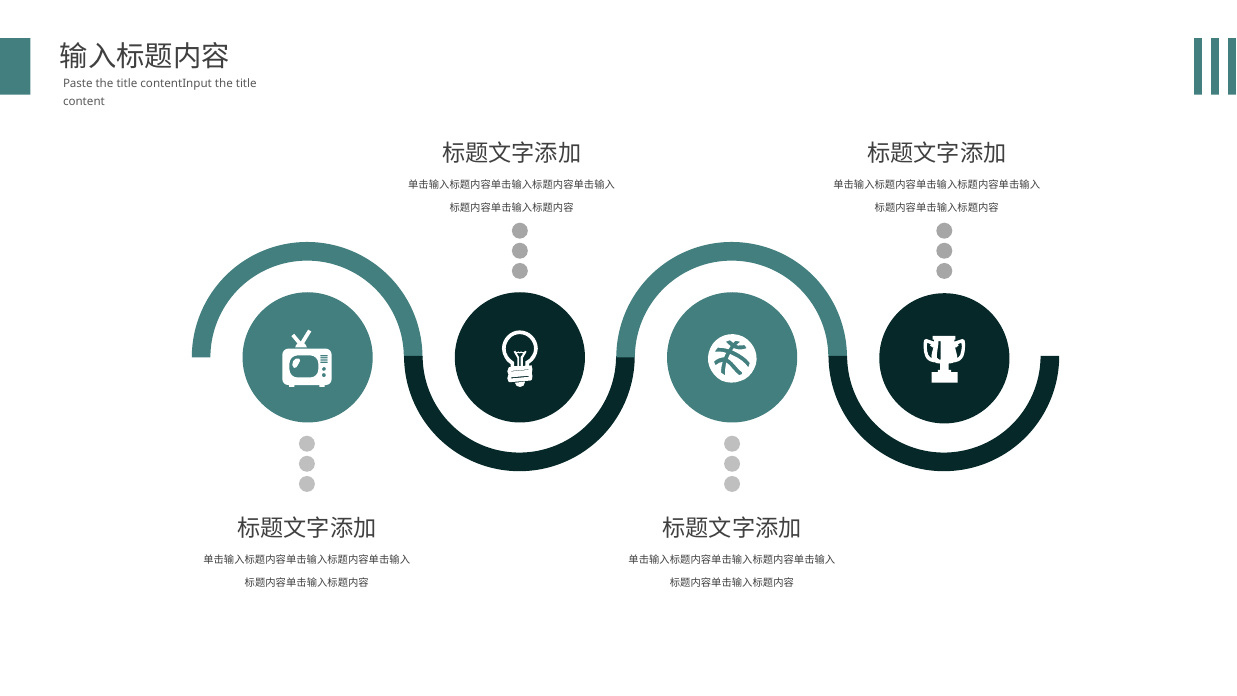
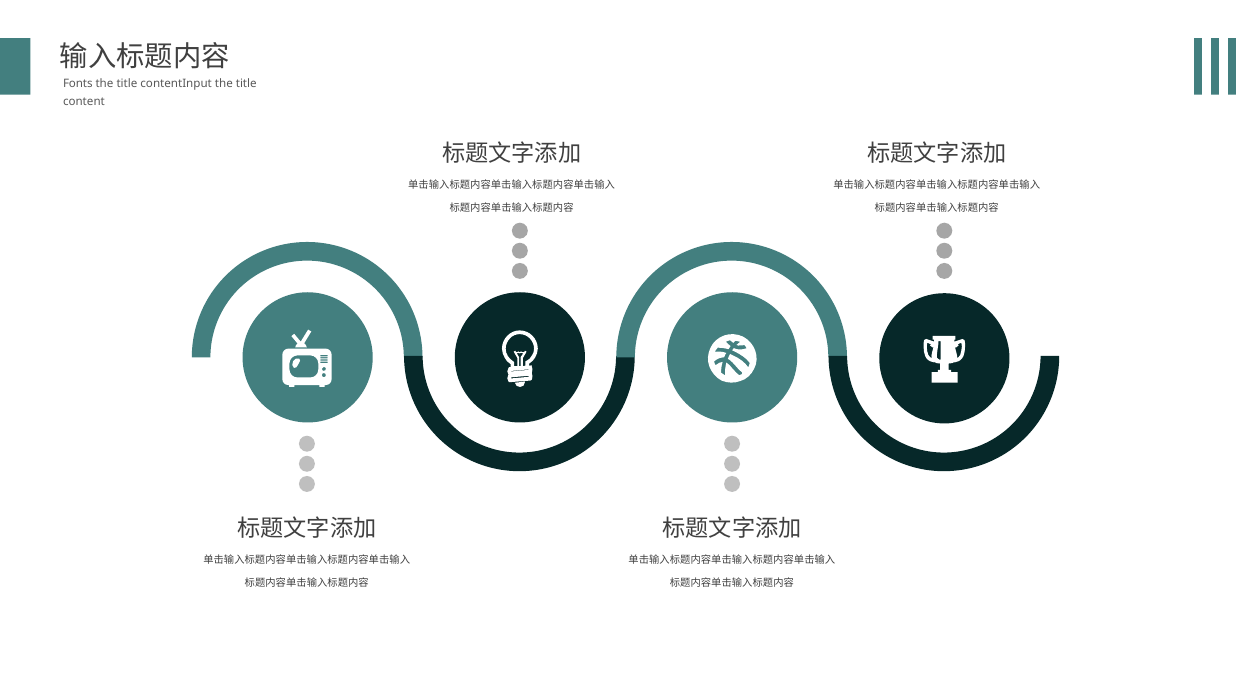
Paste: Paste -> Fonts
